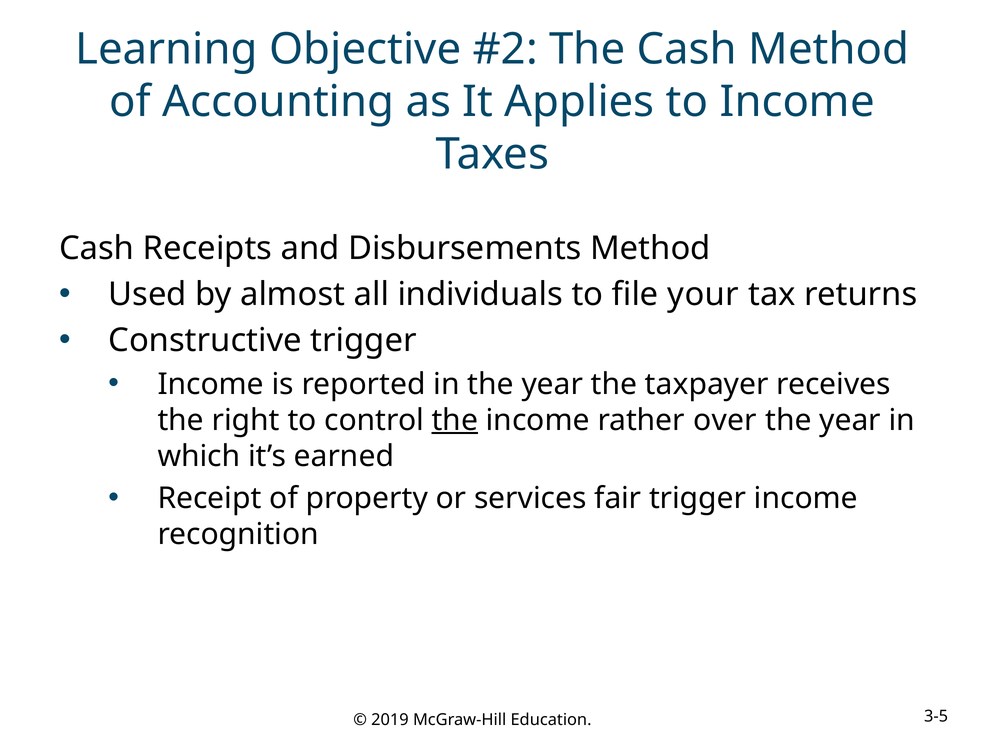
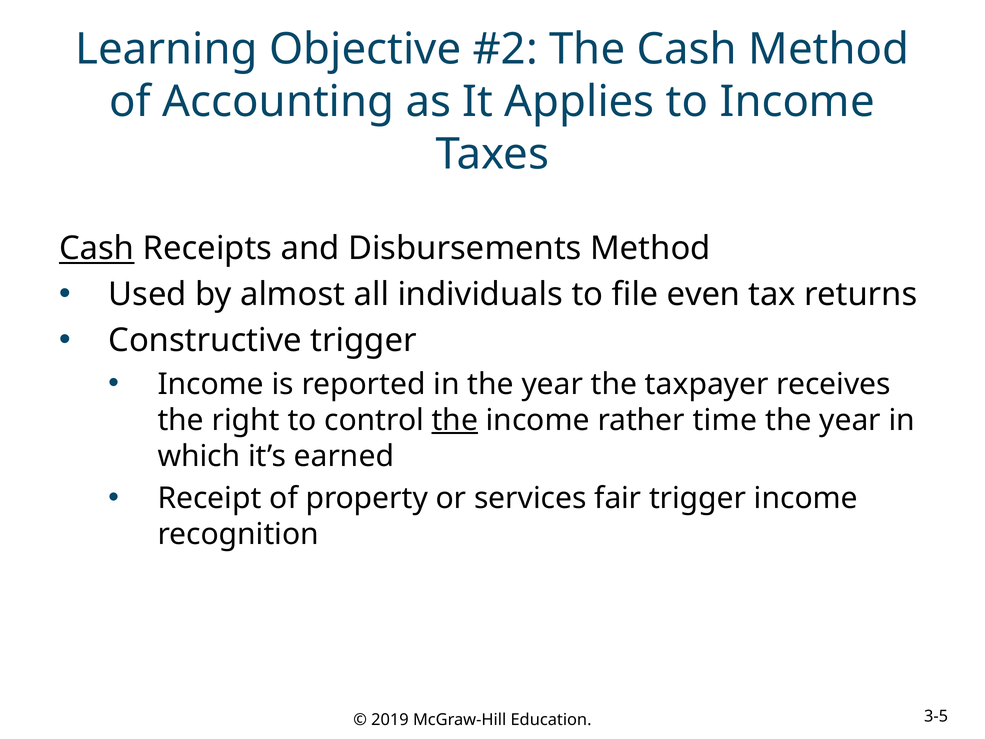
Cash at (97, 249) underline: none -> present
your: your -> even
over: over -> time
